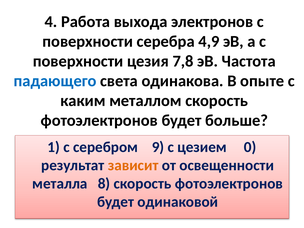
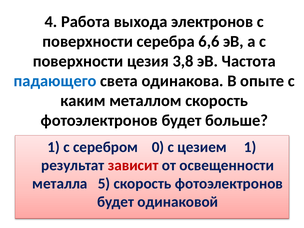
4,9: 4,9 -> 6,6
7,8: 7,8 -> 3,8
9: 9 -> 0
цезием 0: 0 -> 1
зависит colour: orange -> red
8: 8 -> 5
